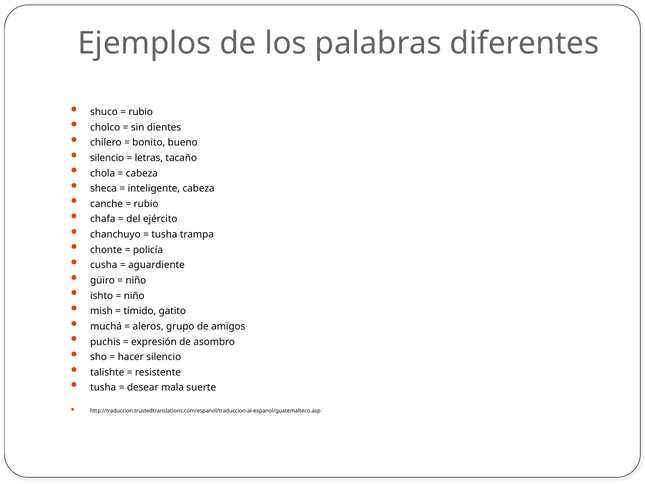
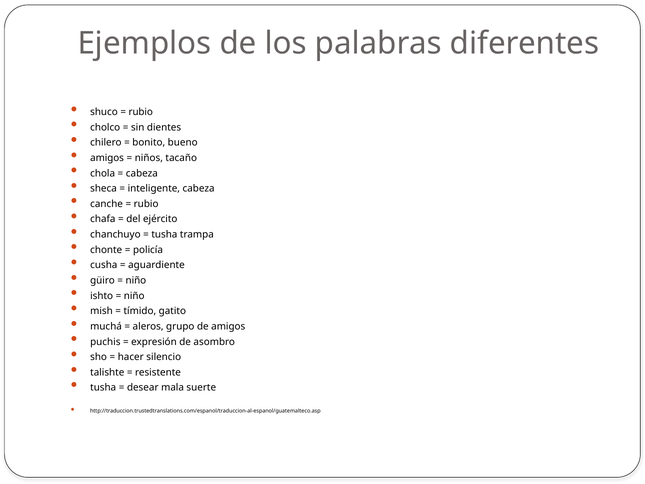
silencio at (107, 158): silencio -> amigos
letras: letras -> niños
